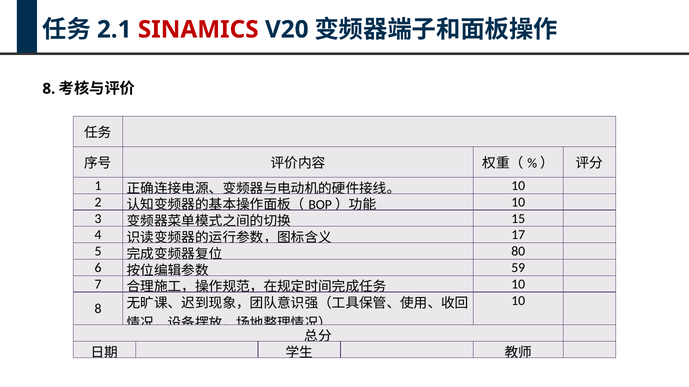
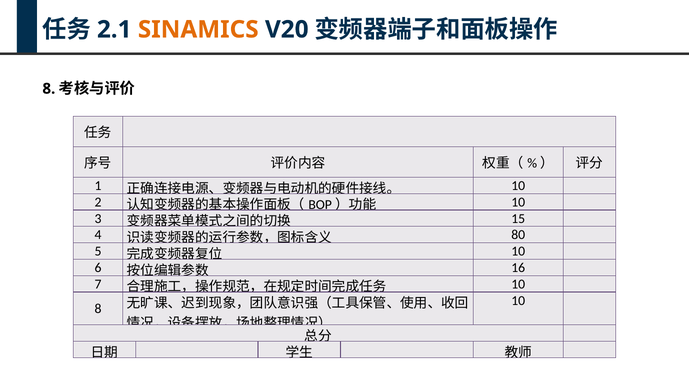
SINAMICS colour: red -> orange
17: 17 -> 80
80 at (518, 252): 80 -> 10
59: 59 -> 16
